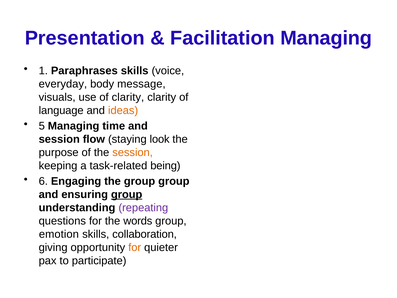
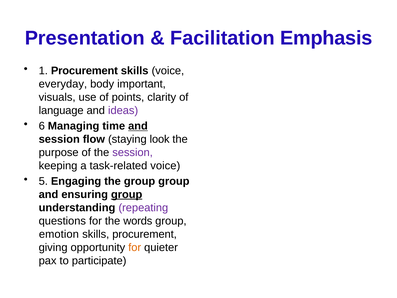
Facilitation Managing: Managing -> Emphasis
1 Paraphrases: Paraphrases -> Procurement
message: message -> important
of clarity: clarity -> points
ideas colour: orange -> purple
5: 5 -> 6
and at (138, 126) underline: none -> present
session at (133, 152) colour: orange -> purple
task-related being: being -> voice
6: 6 -> 5
skills collaboration: collaboration -> procurement
